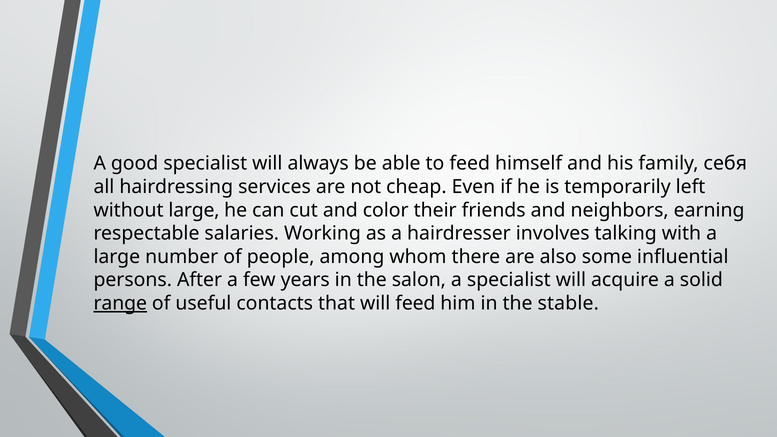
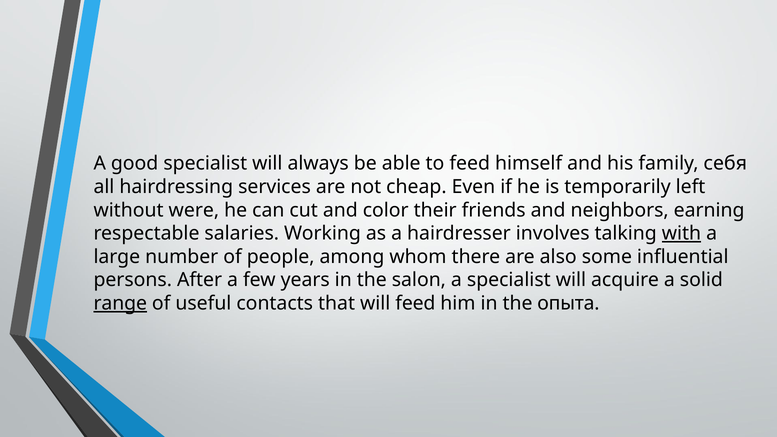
without large: large -> were
with underline: none -> present
stable: stable -> опыта
